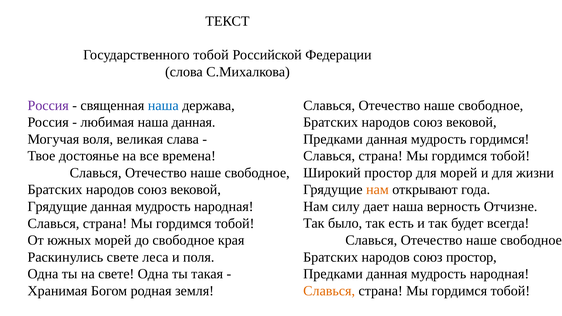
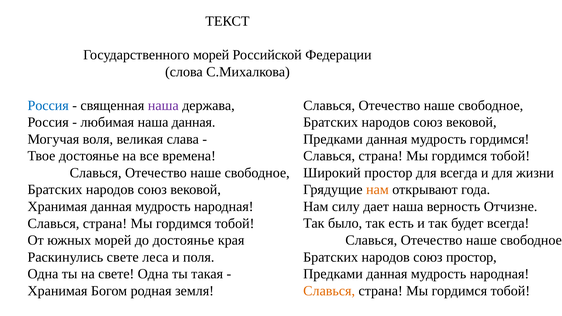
Государственного тобой: тобой -> морей
Россия at (48, 105) colour: purple -> blue
наша at (163, 105) colour: blue -> purple
для морей: морей -> всегда
Грядущие at (57, 207): Грядущие -> Хранимая
до свободное: свободное -> достоянье
